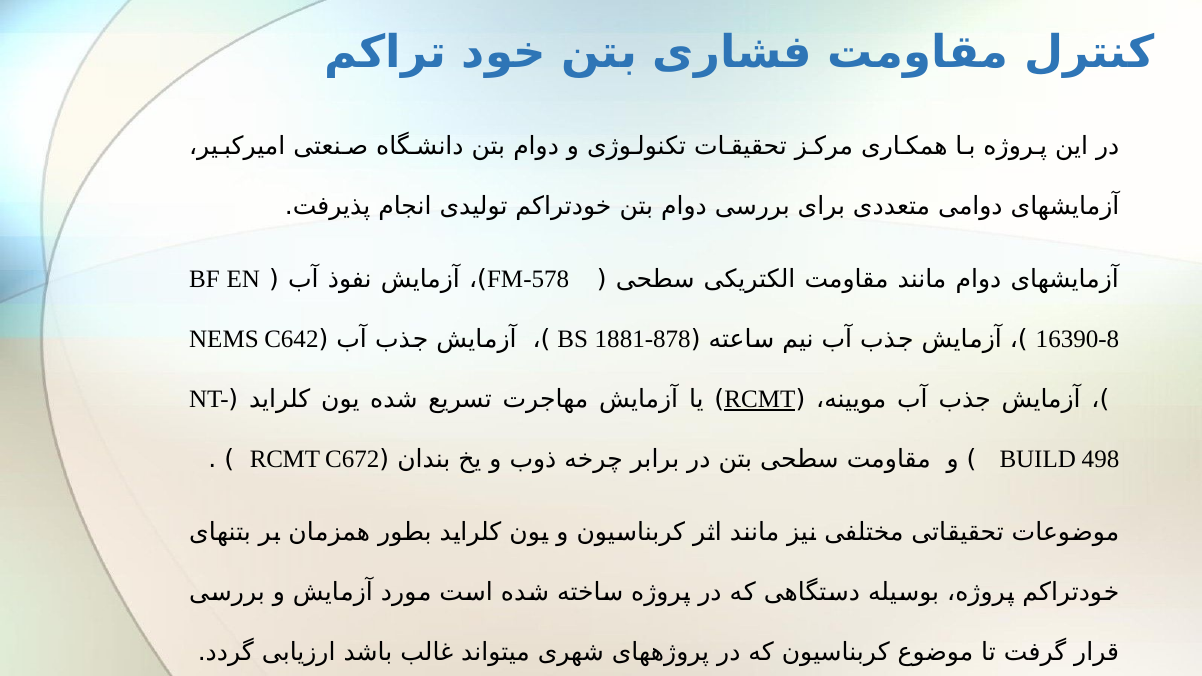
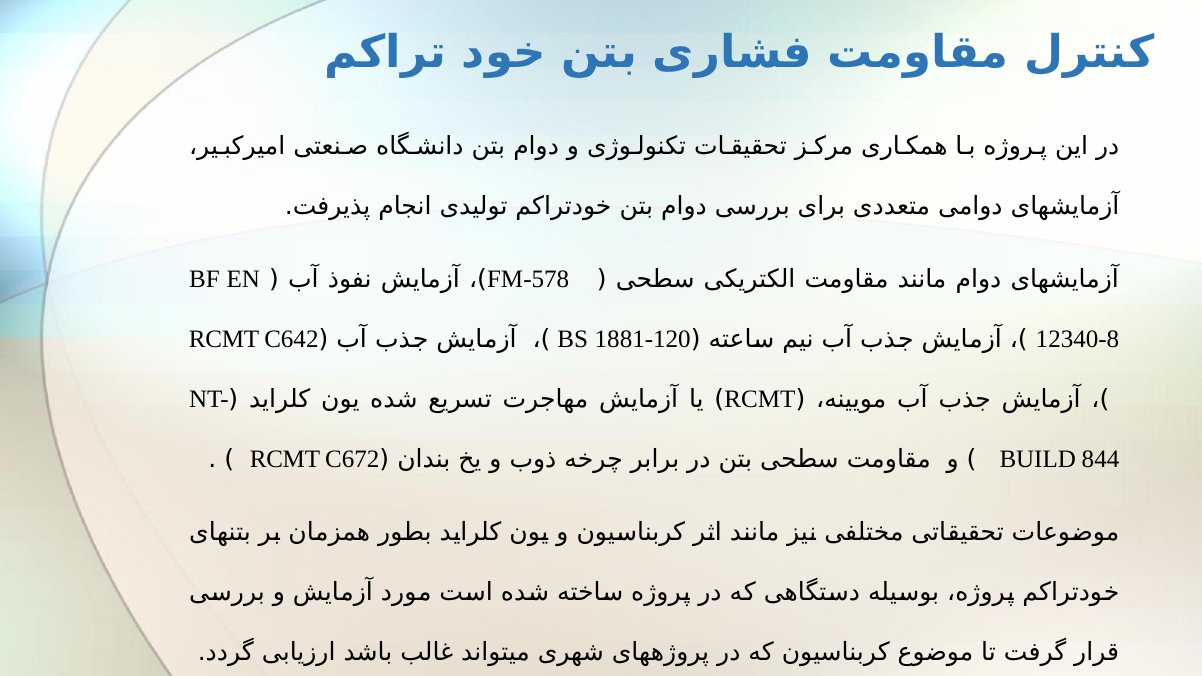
NEMS at (224, 339): NEMS -> RCMT
1881-878: 1881-878 -> 1881-120
16390-8: 16390-8 -> 12340-8
RCMT at (760, 399) underline: present -> none
498: 498 -> 844
